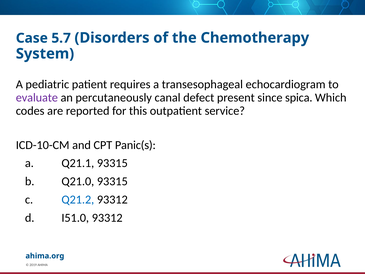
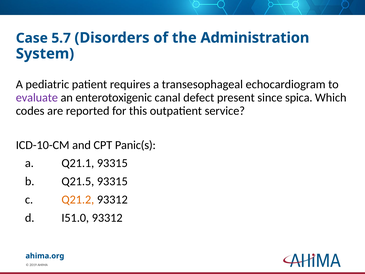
Chemotherapy: Chemotherapy -> Administration
percutaneously: percutaneously -> enterotoxigenic
Q21.0: Q21.0 -> Q21.5
Q21.2 colour: blue -> orange
